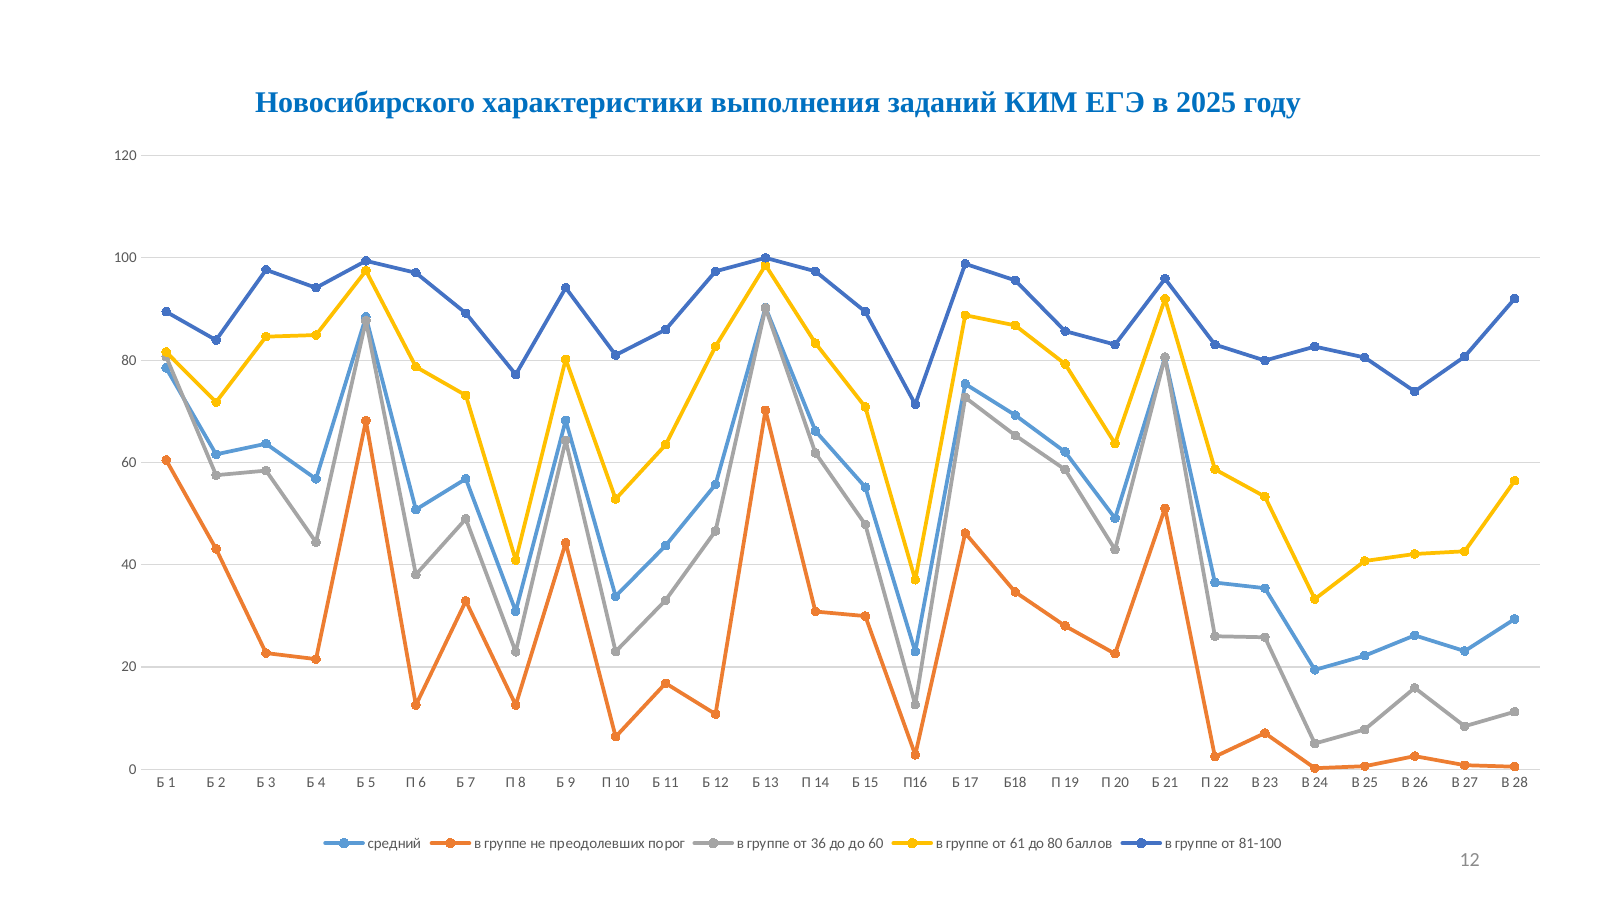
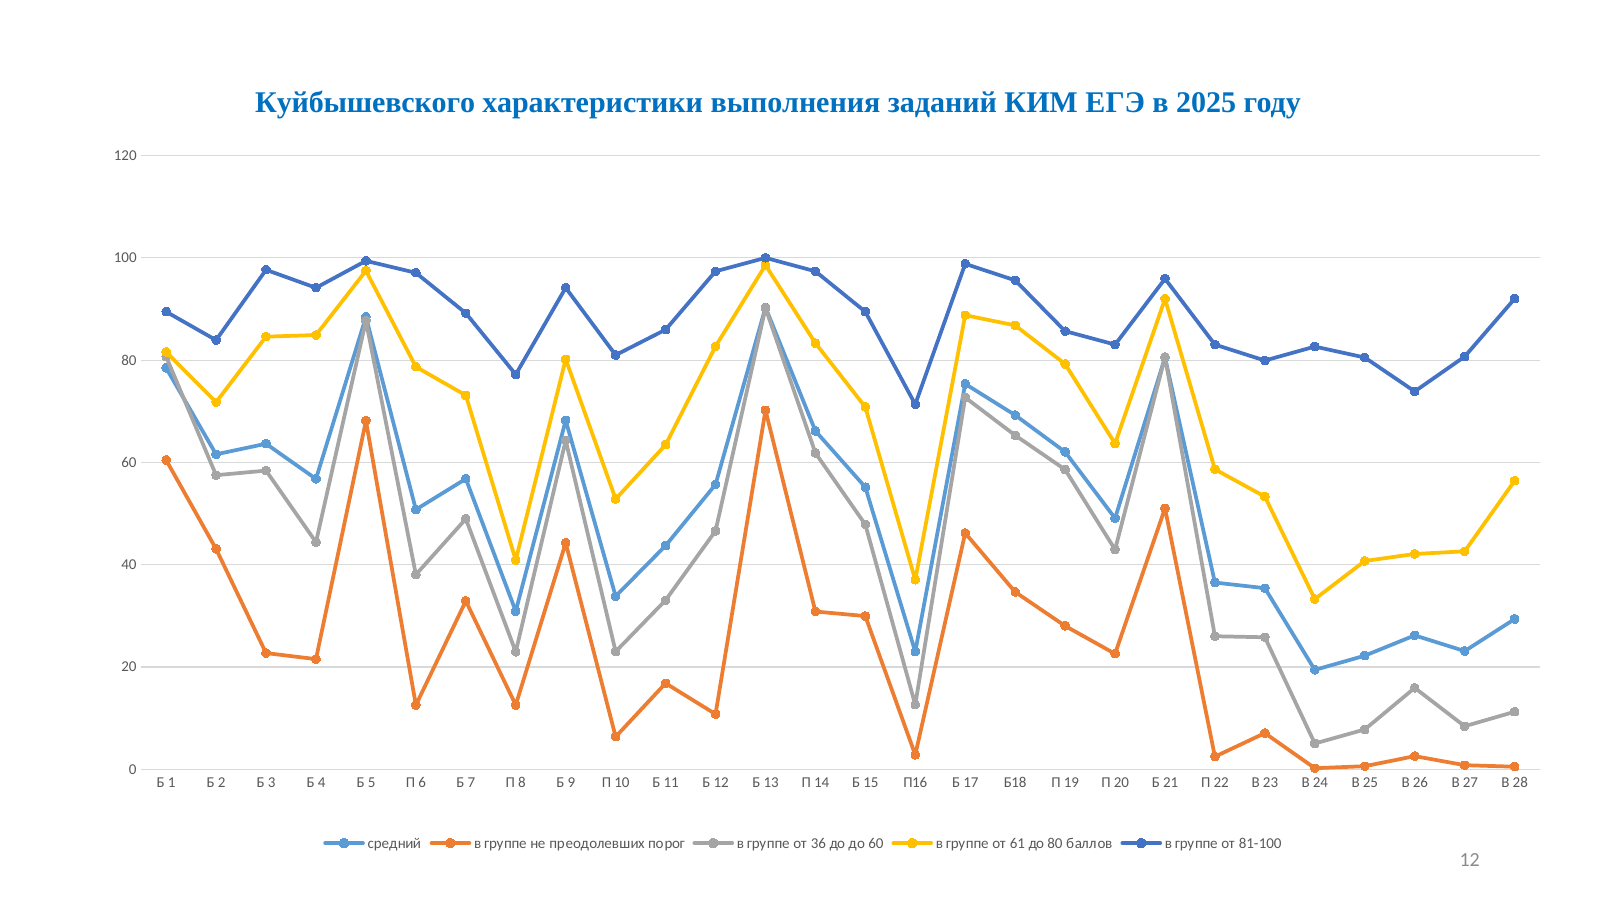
Новосибирского: Новосибирского -> Куйбышевского
